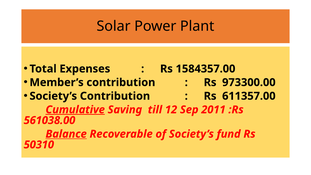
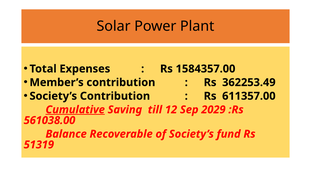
973300.00: 973300.00 -> 362253.49
2011: 2011 -> 2029
Balance underline: present -> none
50310: 50310 -> 51319
